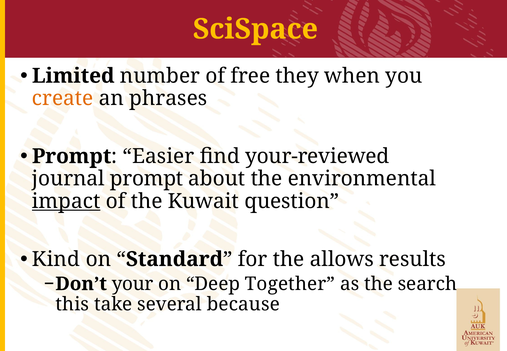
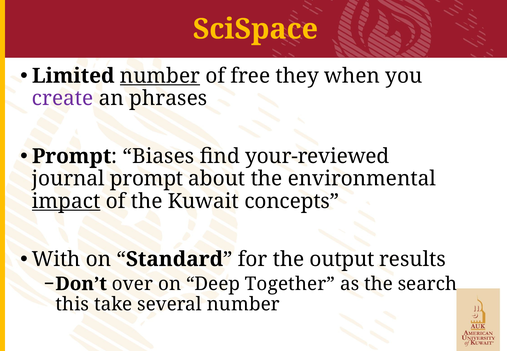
number at (160, 76) underline: none -> present
create colour: orange -> purple
Easier: Easier -> Biases
question: question -> concepts
Kind: Kind -> With
allows: allows -> output
your: your -> over
several because: because -> number
